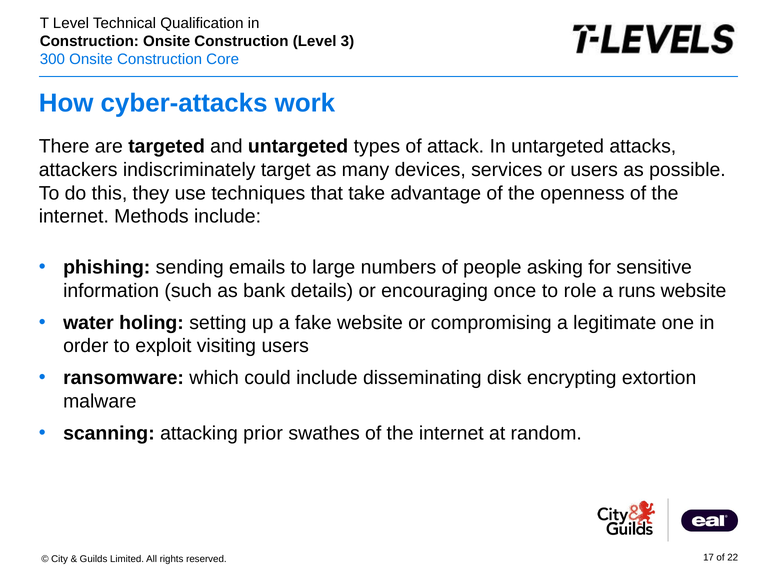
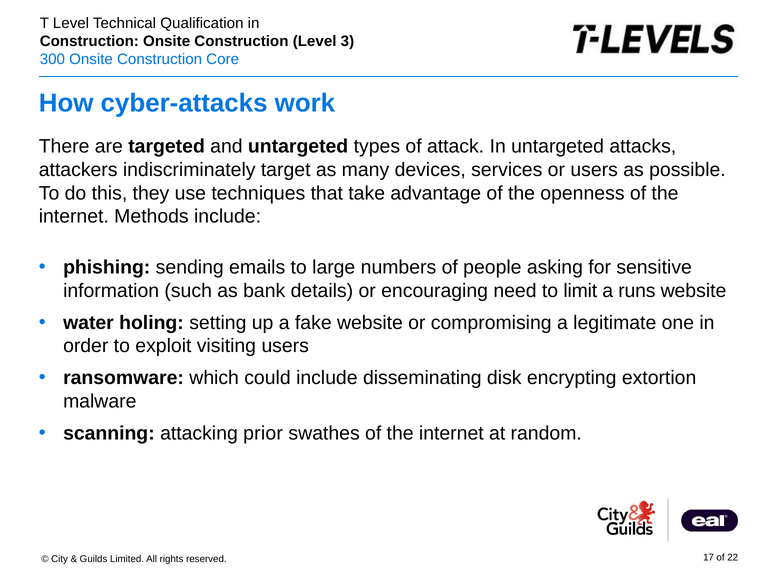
once: once -> need
role: role -> limit
